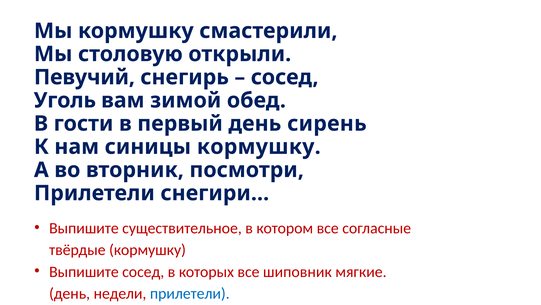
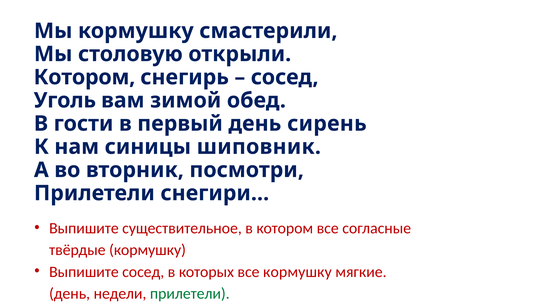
Певучий at (84, 77): Певучий -> Котором
синицы кормушку: кормушку -> шиповник
все шиповник: шиповник -> кормушку
прилетели at (190, 293) colour: blue -> green
